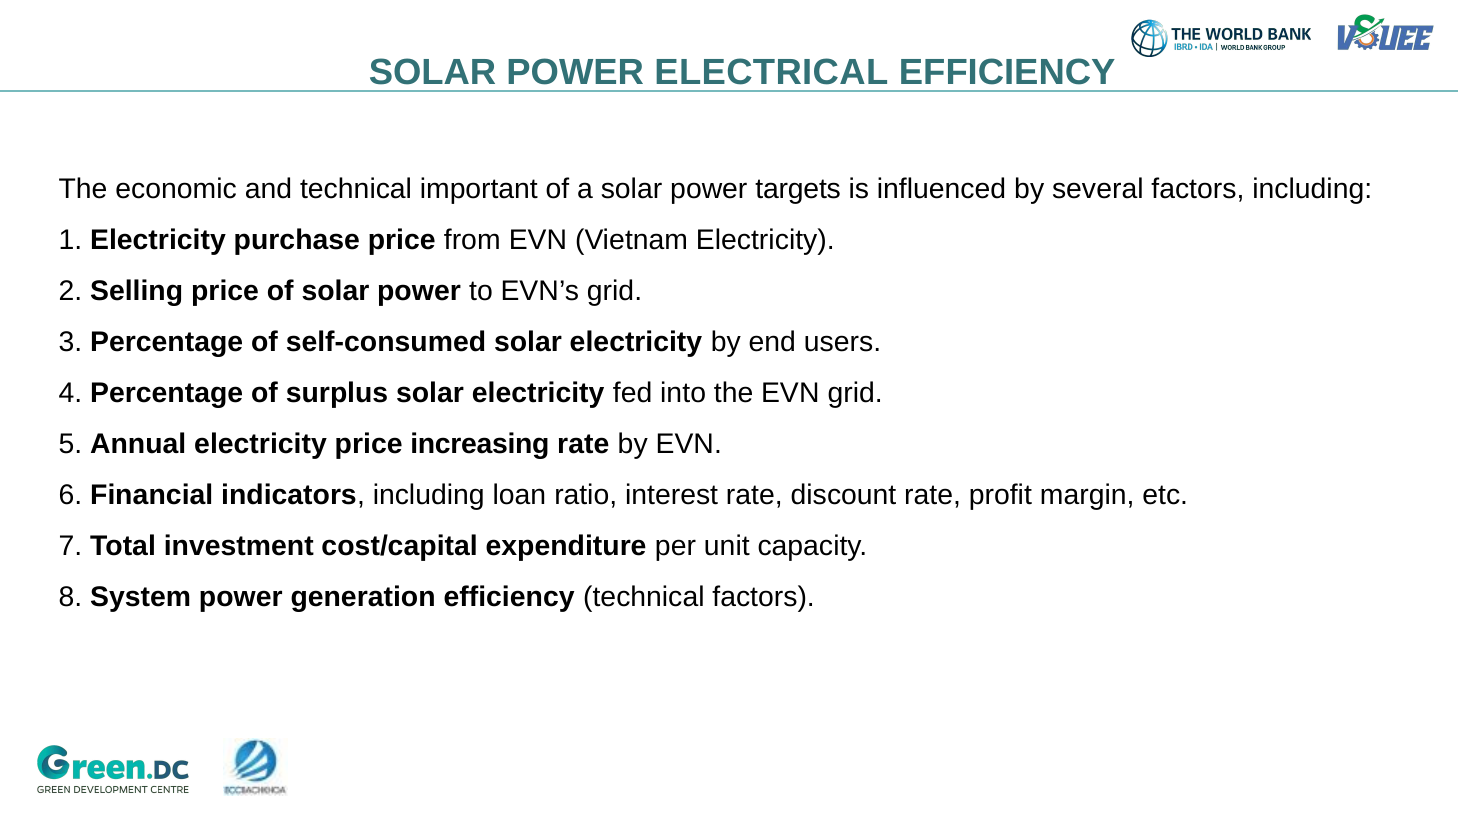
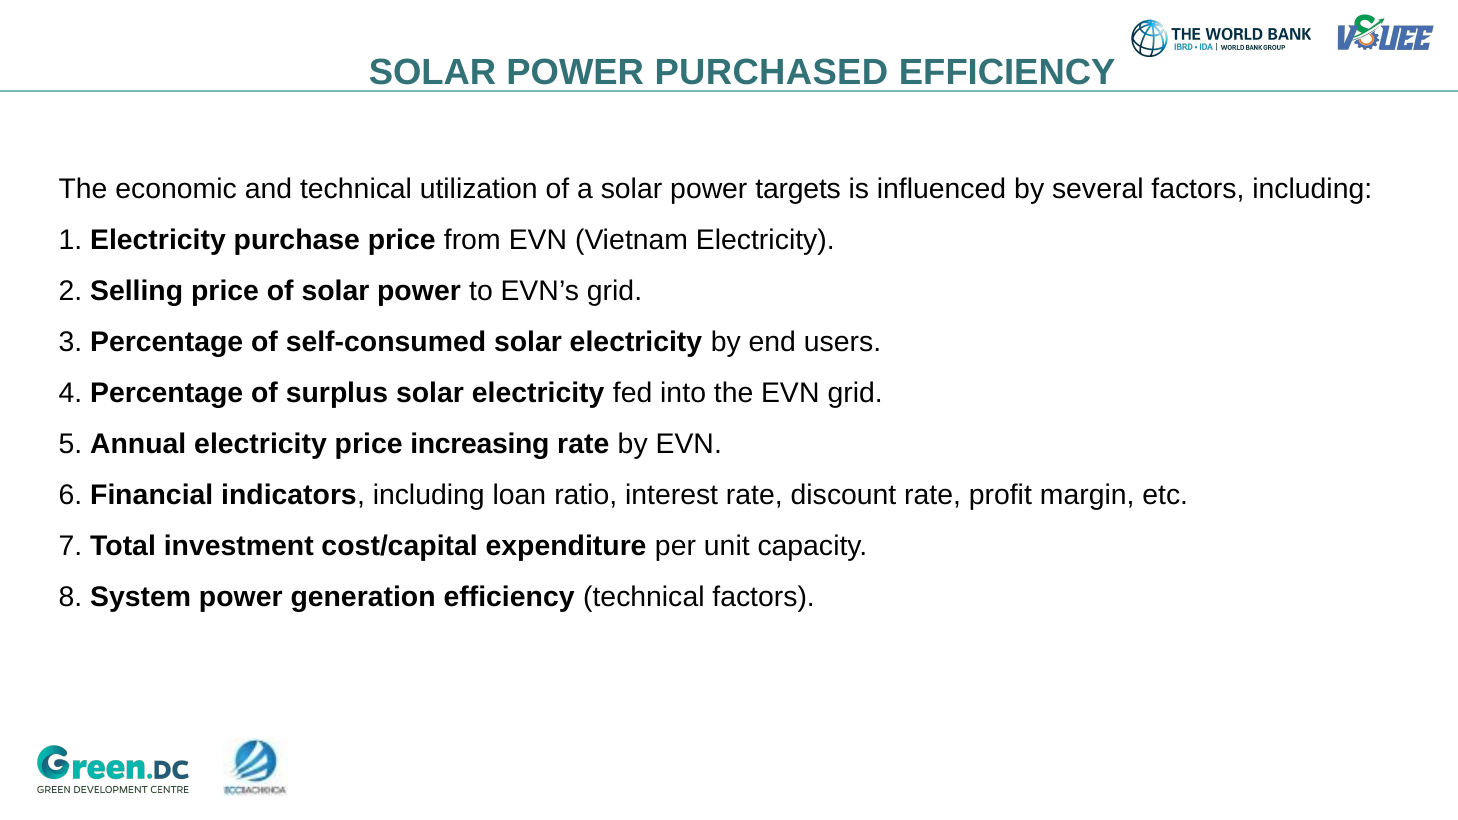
ELECTRICAL: ELECTRICAL -> PURCHASED
important: important -> utilization
